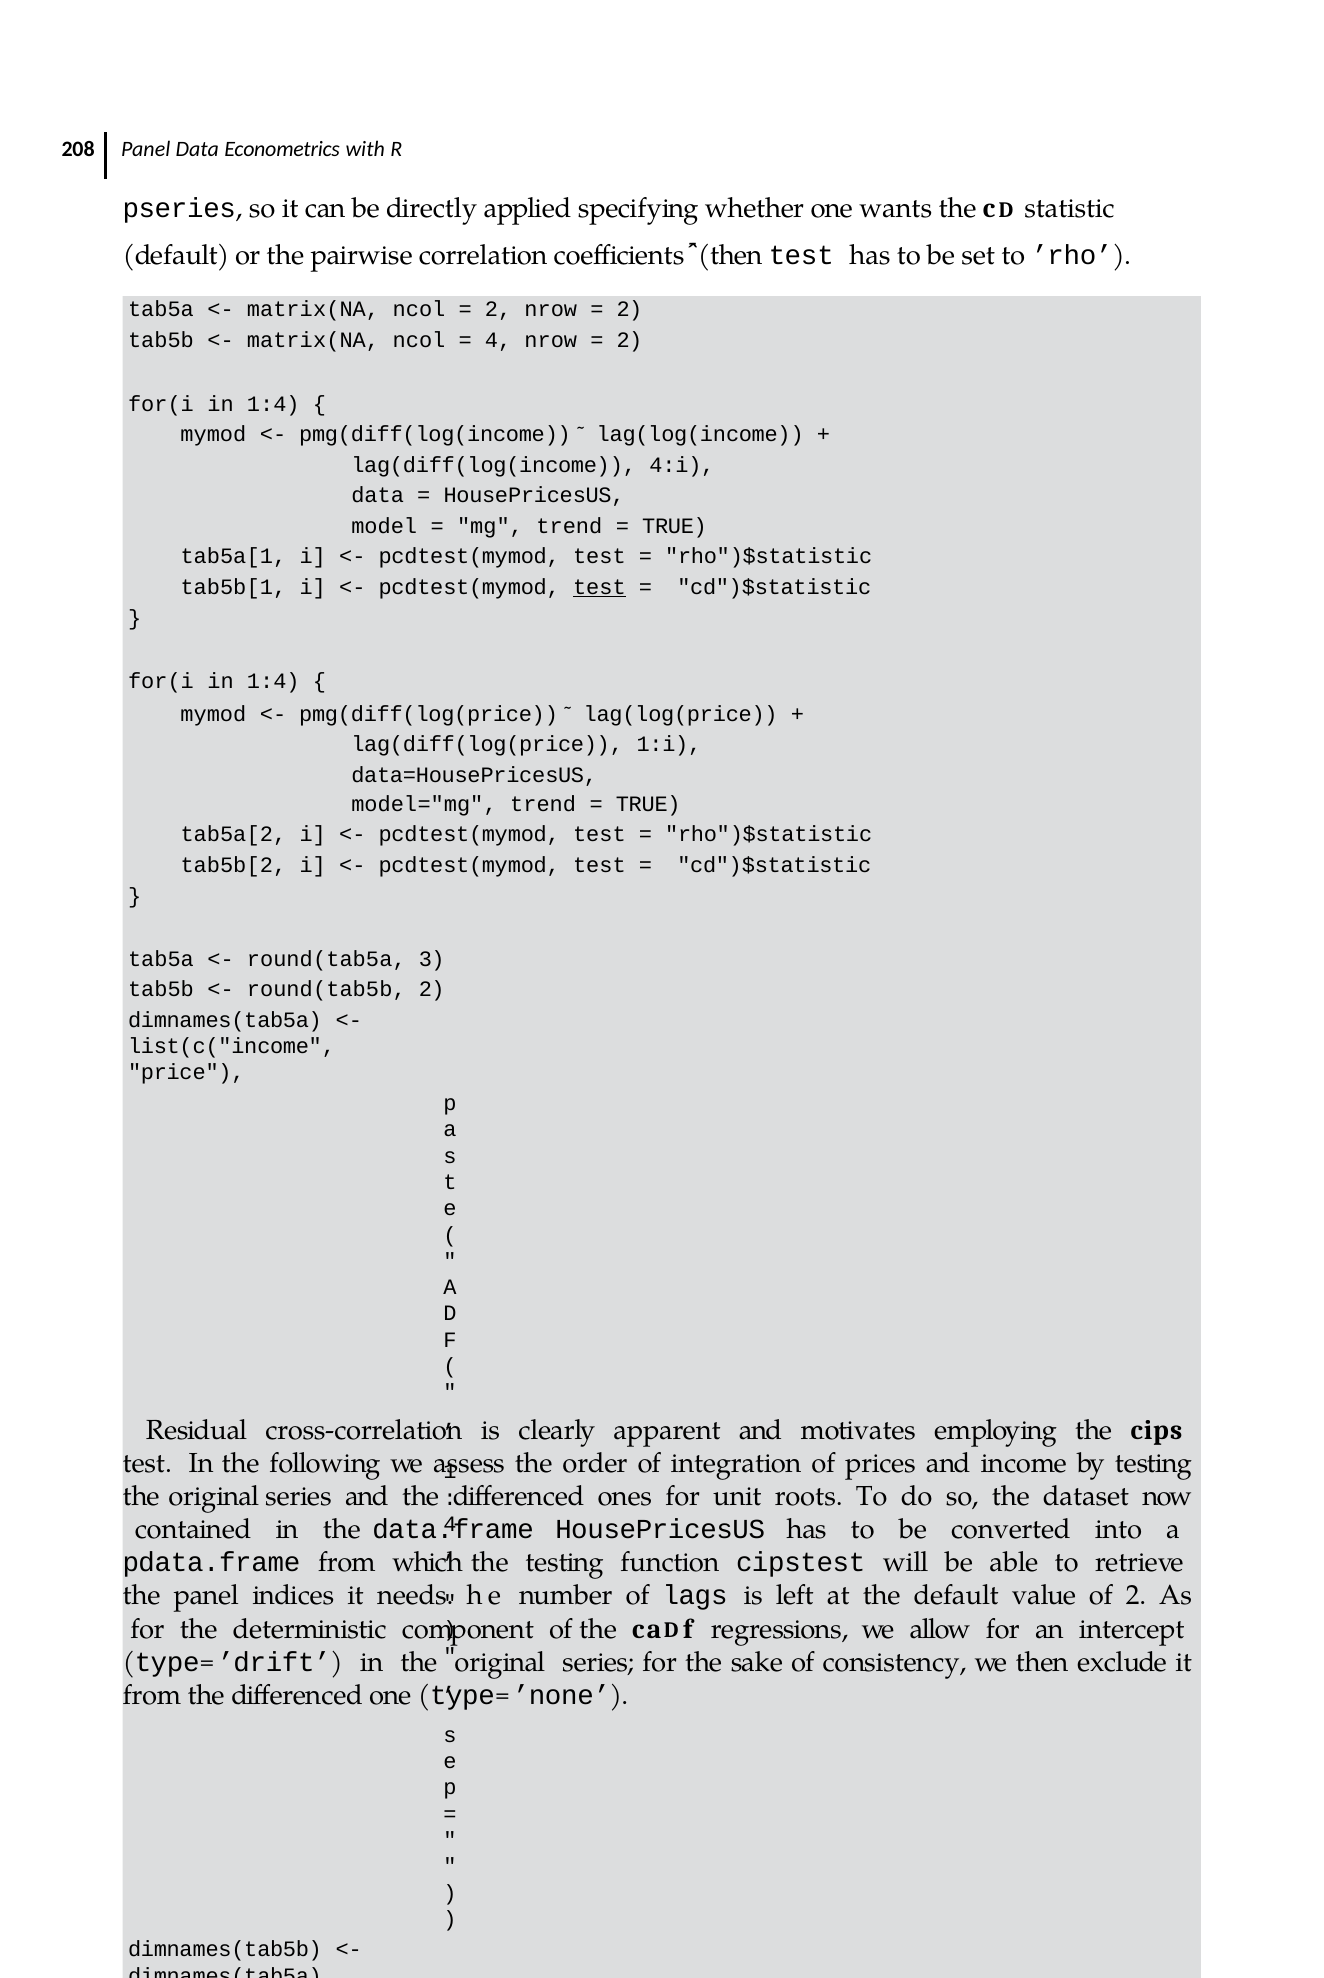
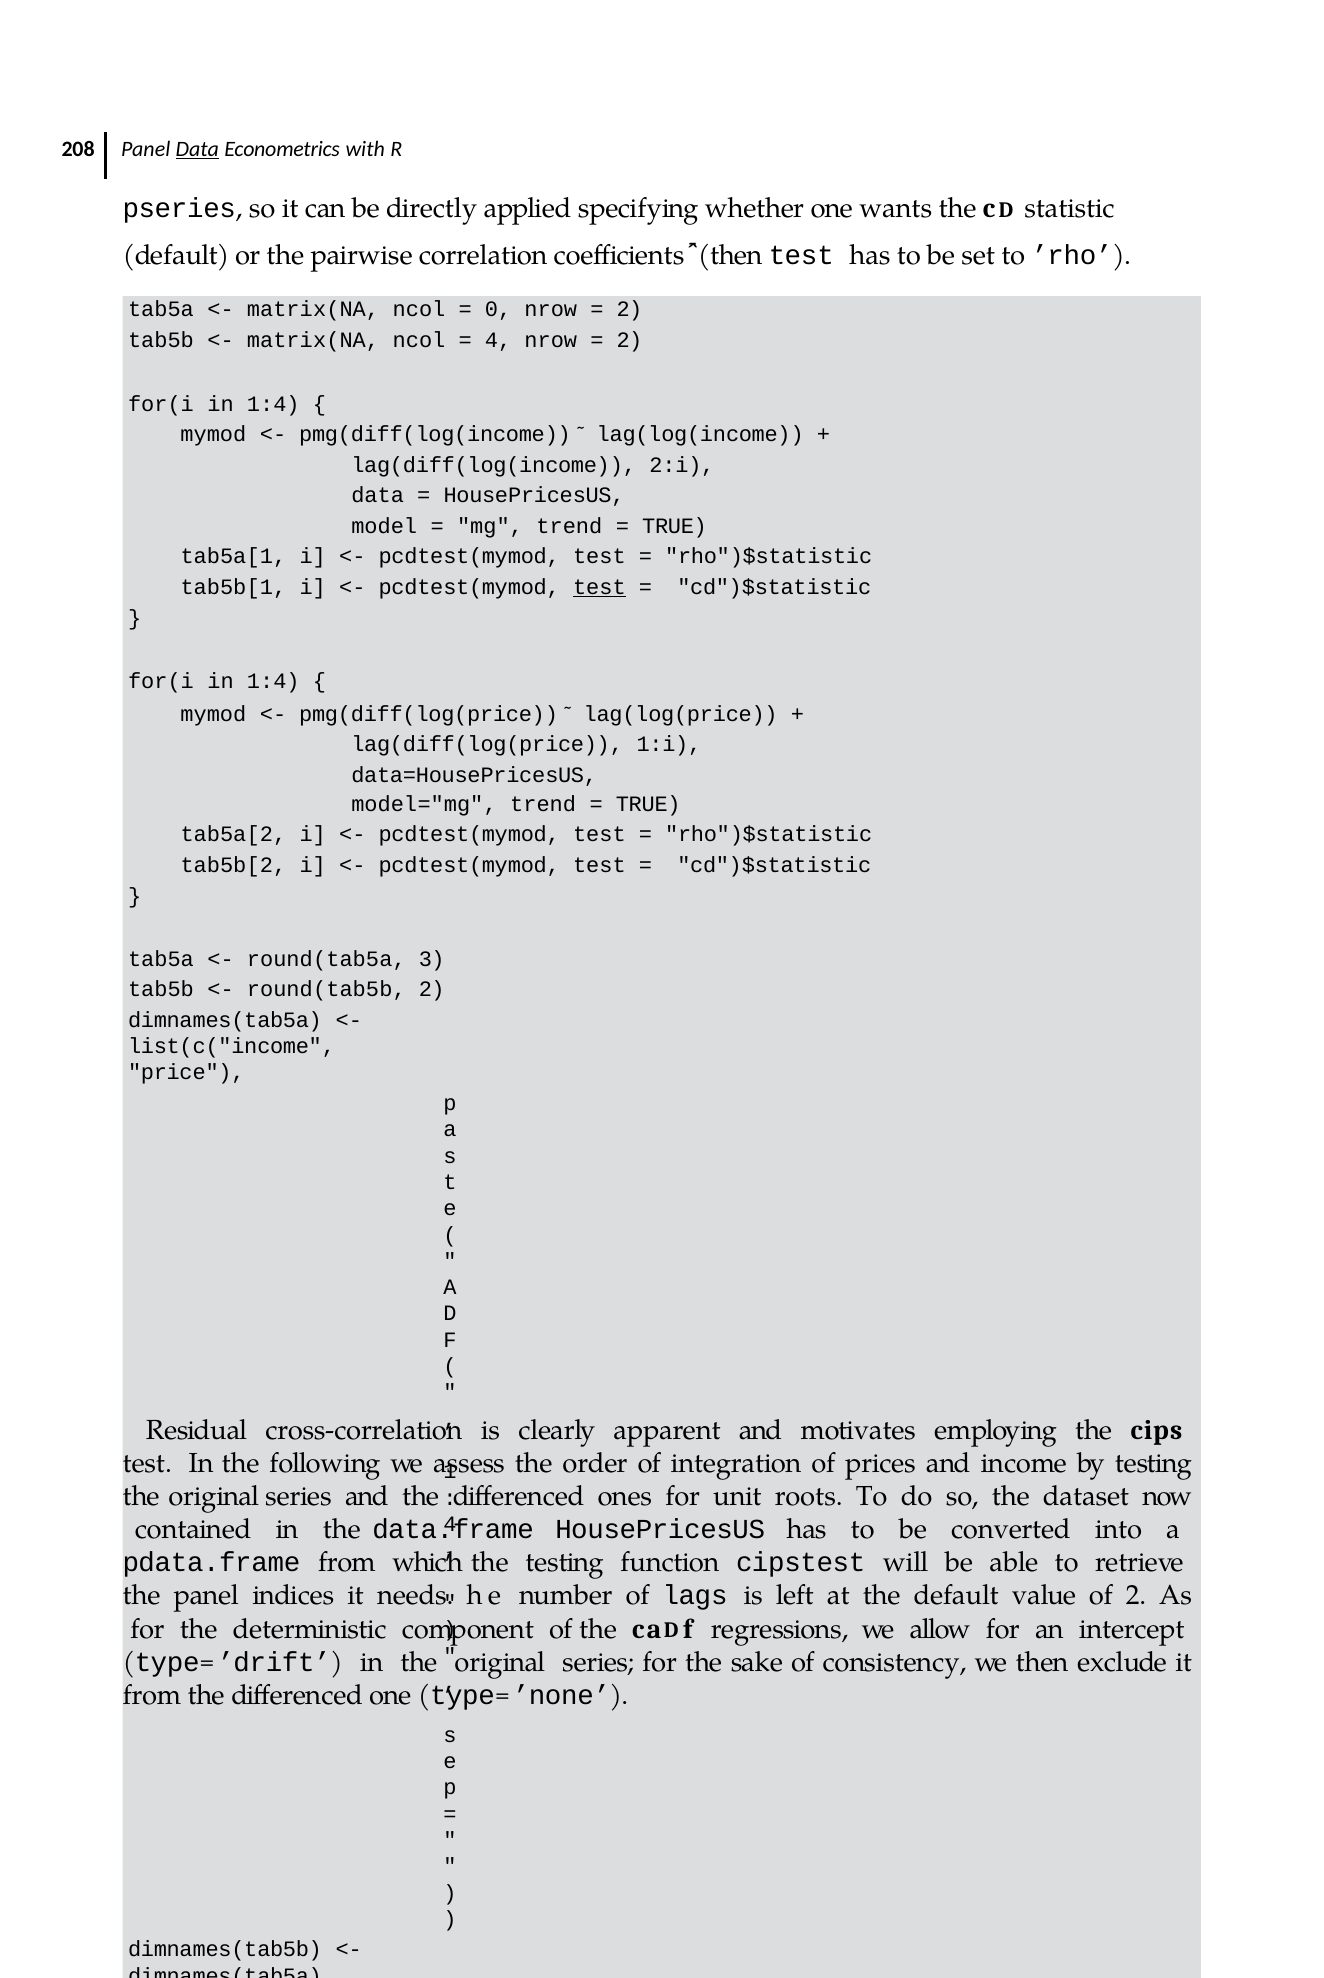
Data at (197, 149) underline: none -> present
2 at (498, 310): 2 -> 0
4:i: 4:i -> 2:i
